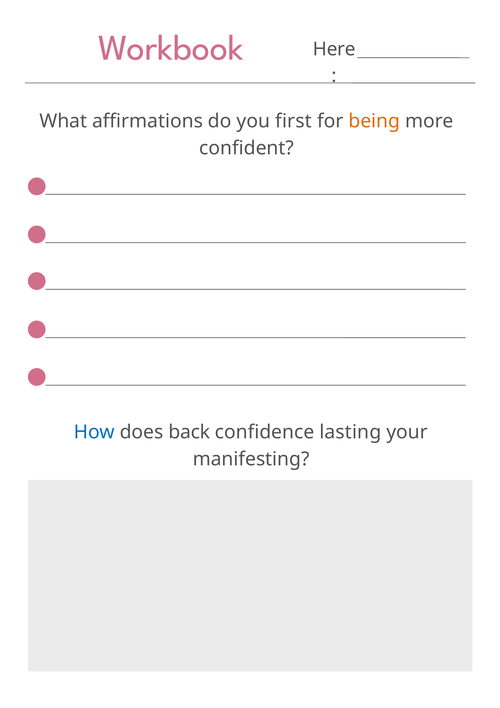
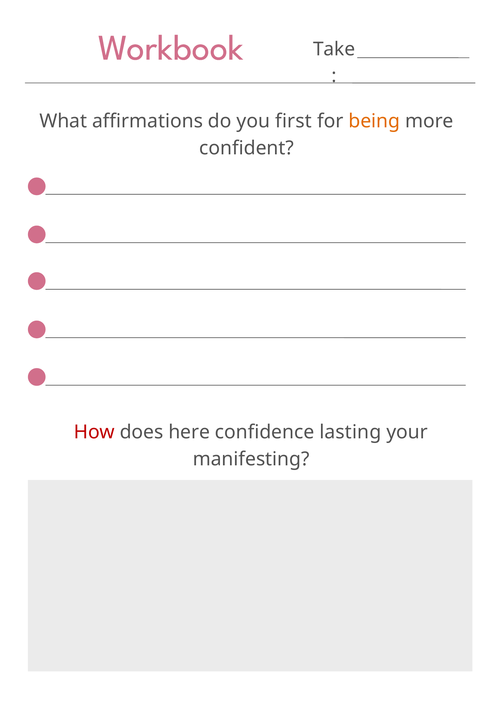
Here: Here -> Take
How colour: blue -> red
back: back -> here
